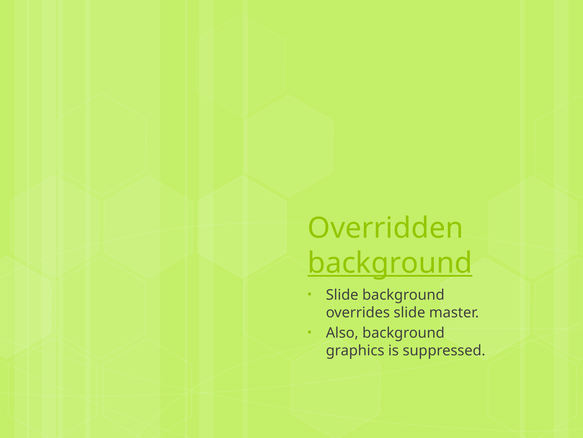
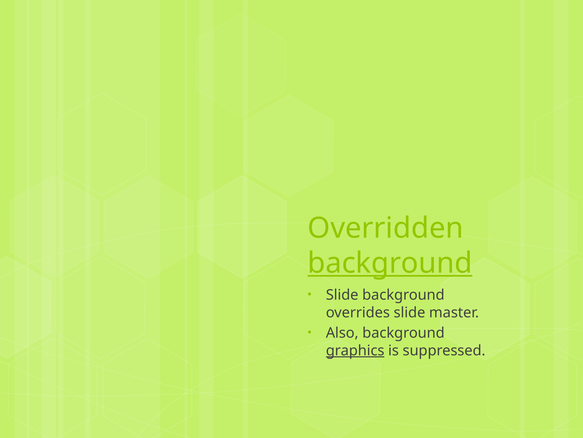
graphics underline: none -> present
